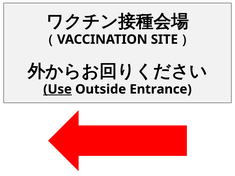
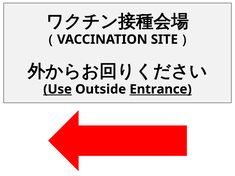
Entrance underline: none -> present
